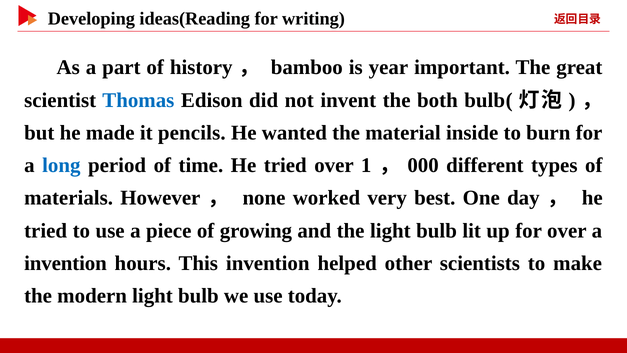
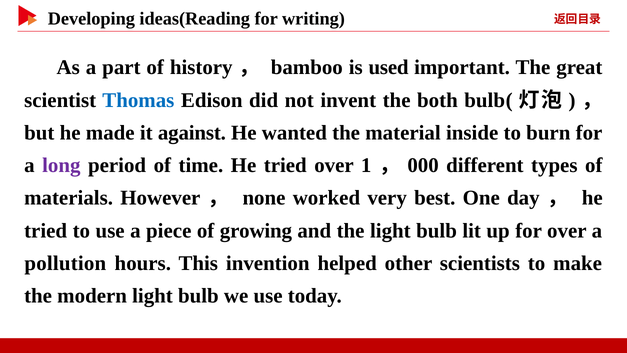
year: year -> used
pencils: pencils -> against
long colour: blue -> purple
invention at (65, 263): invention -> pollution
